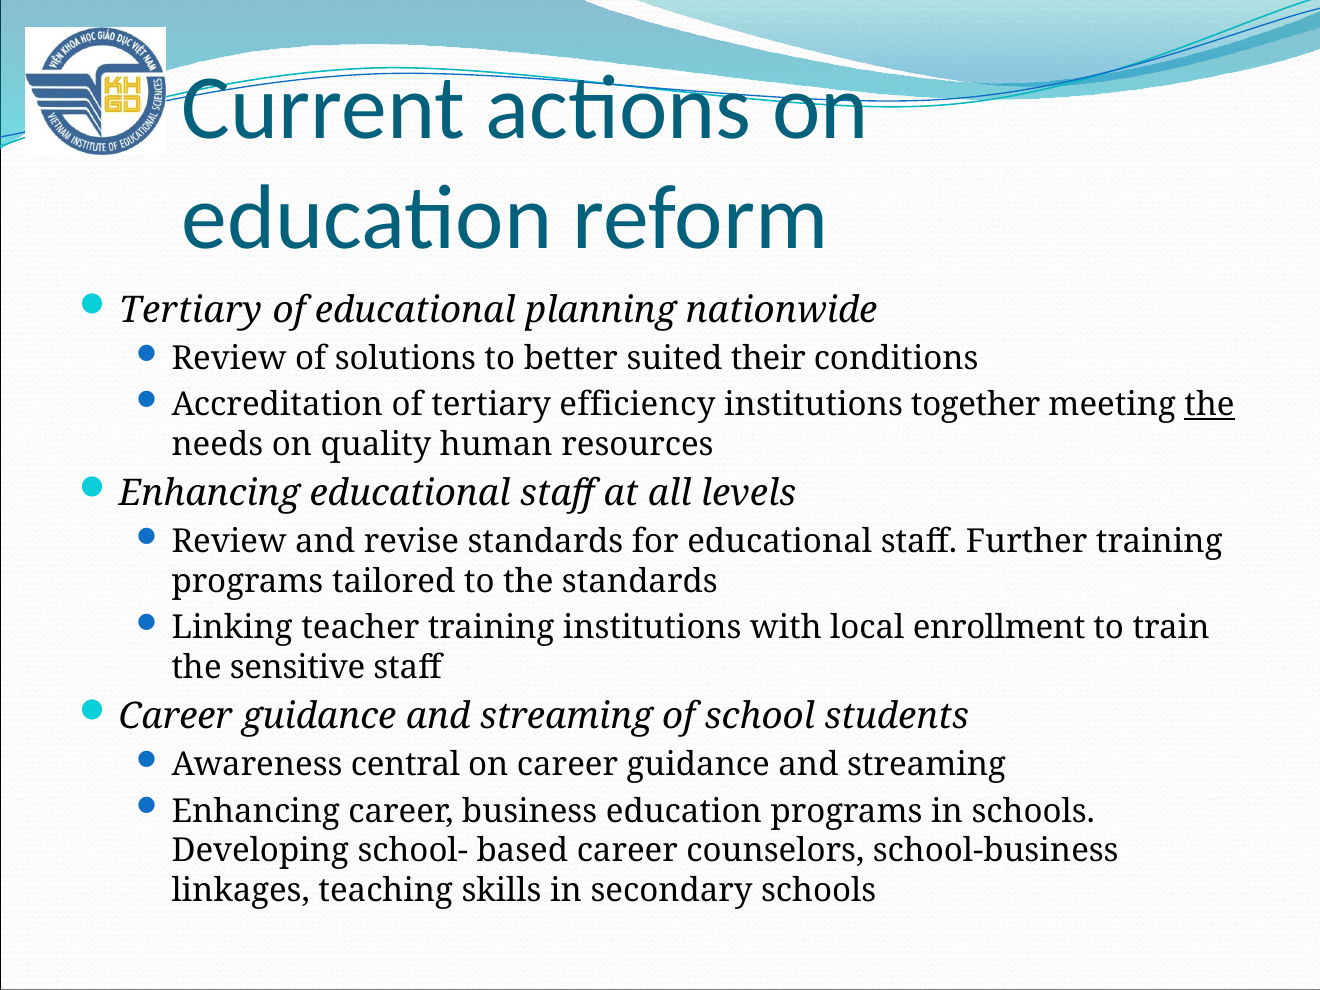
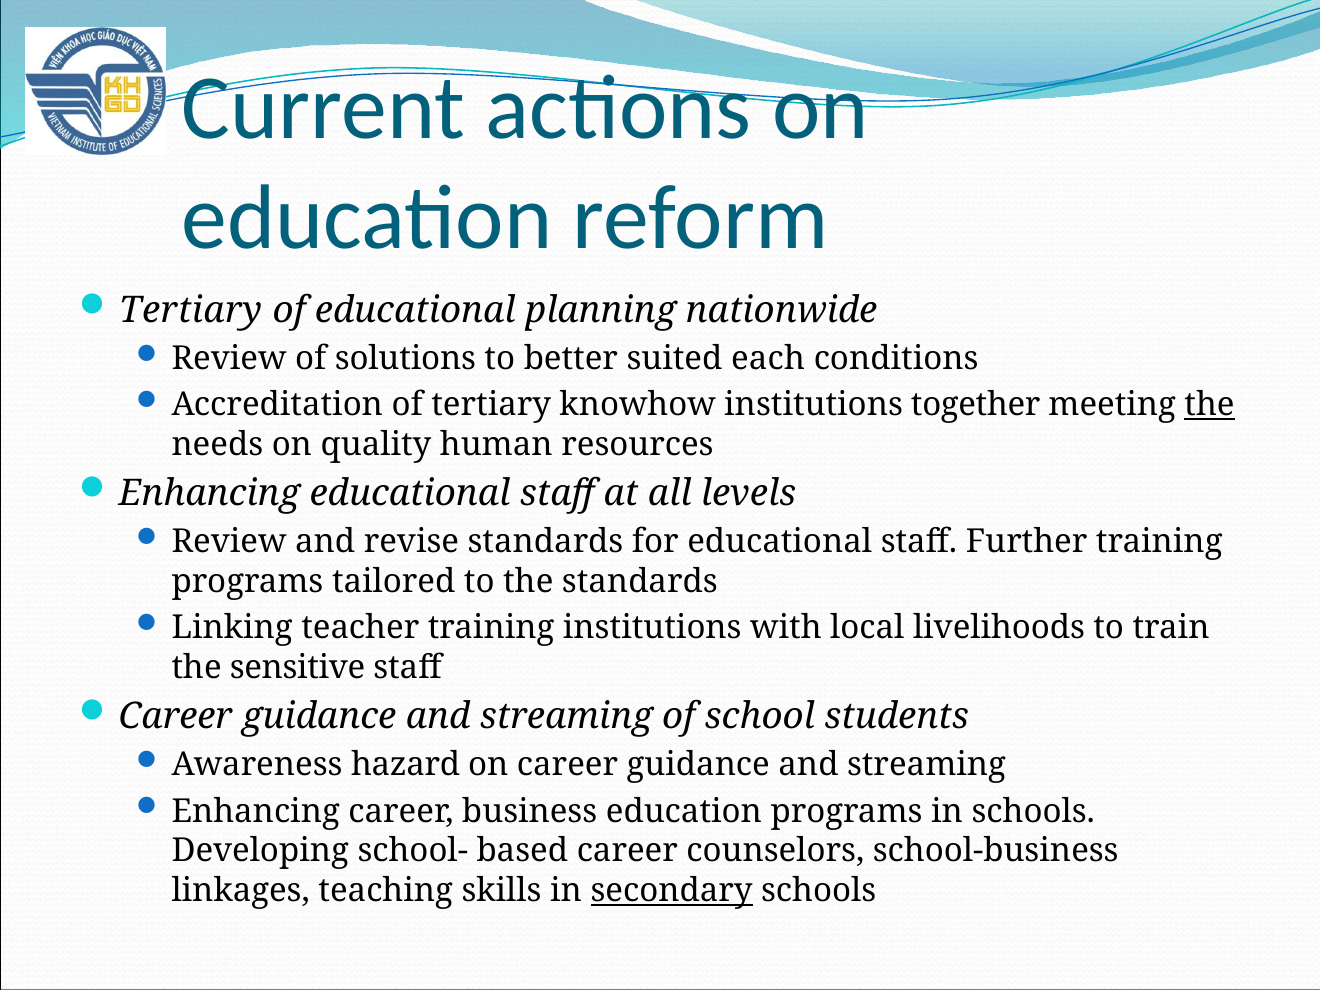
their: their -> each
efficiency: efficiency -> knowhow
enrollment: enrollment -> livelihoods
central: central -> hazard
secondary underline: none -> present
